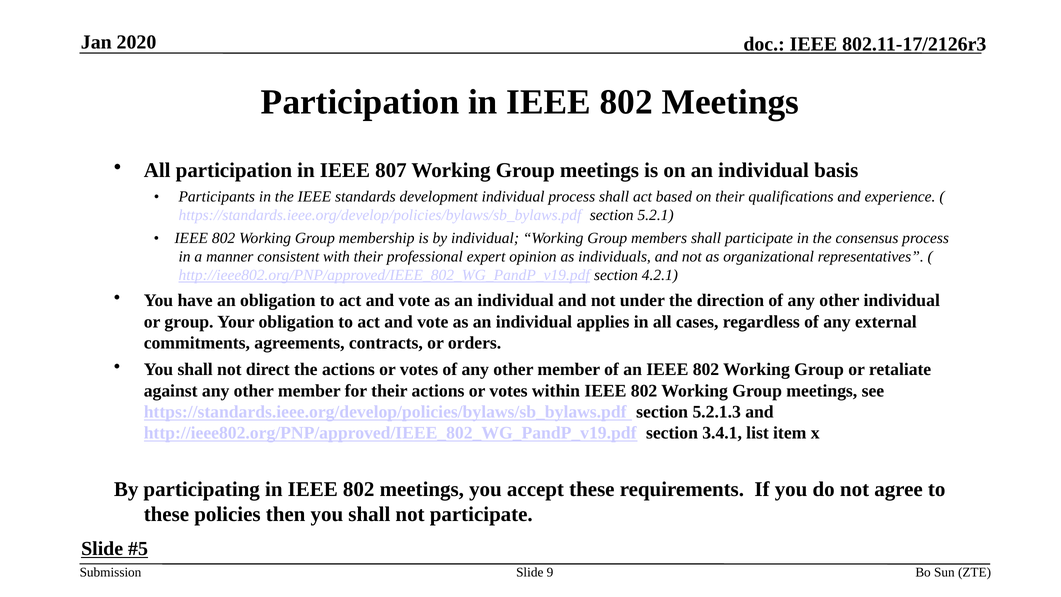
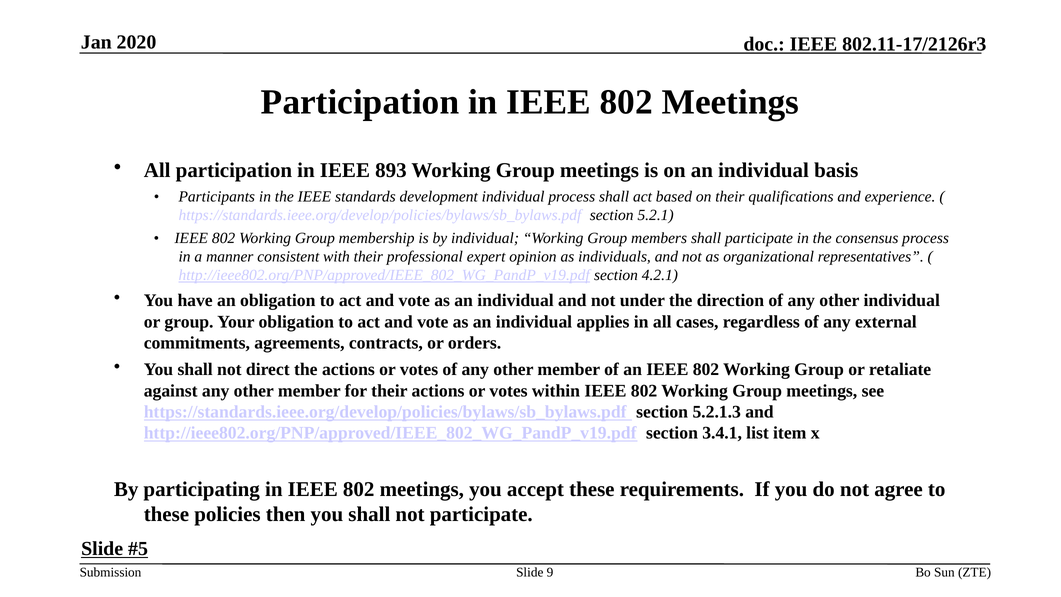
807: 807 -> 893
